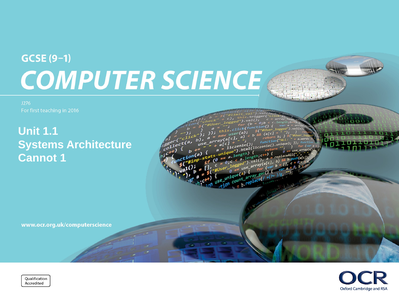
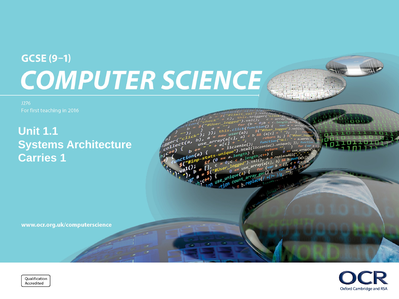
Cannot: Cannot -> Carries
